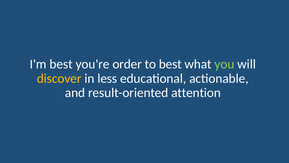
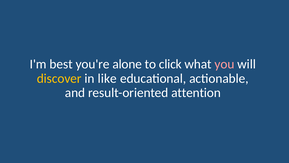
order: order -> alone
to best: best -> click
you colour: light green -> pink
less: less -> like
